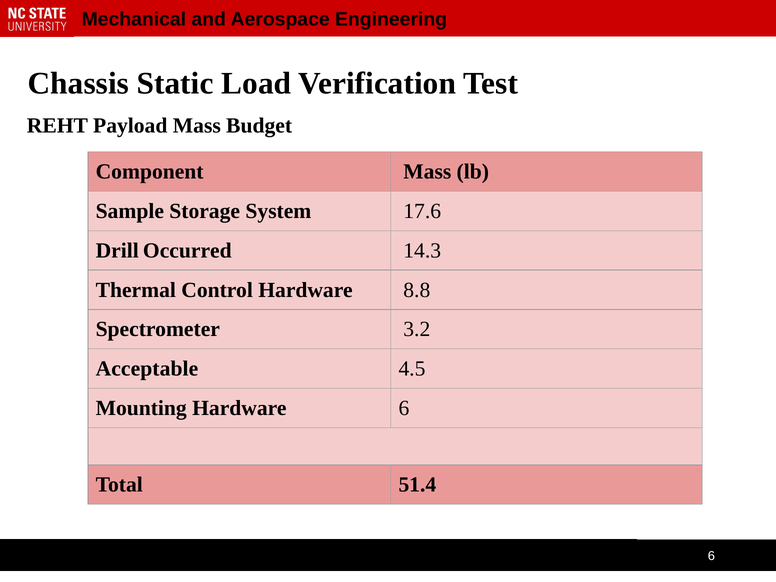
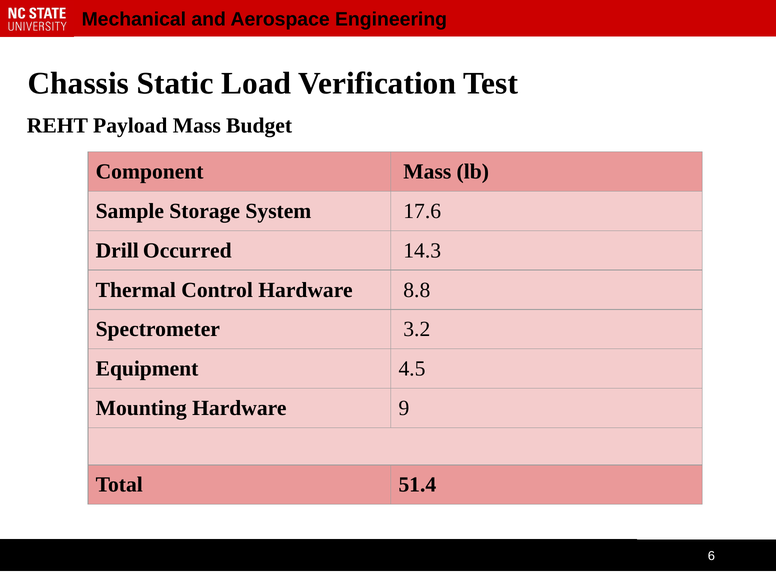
Acceptable: Acceptable -> Equipment
Hardware 6: 6 -> 9
